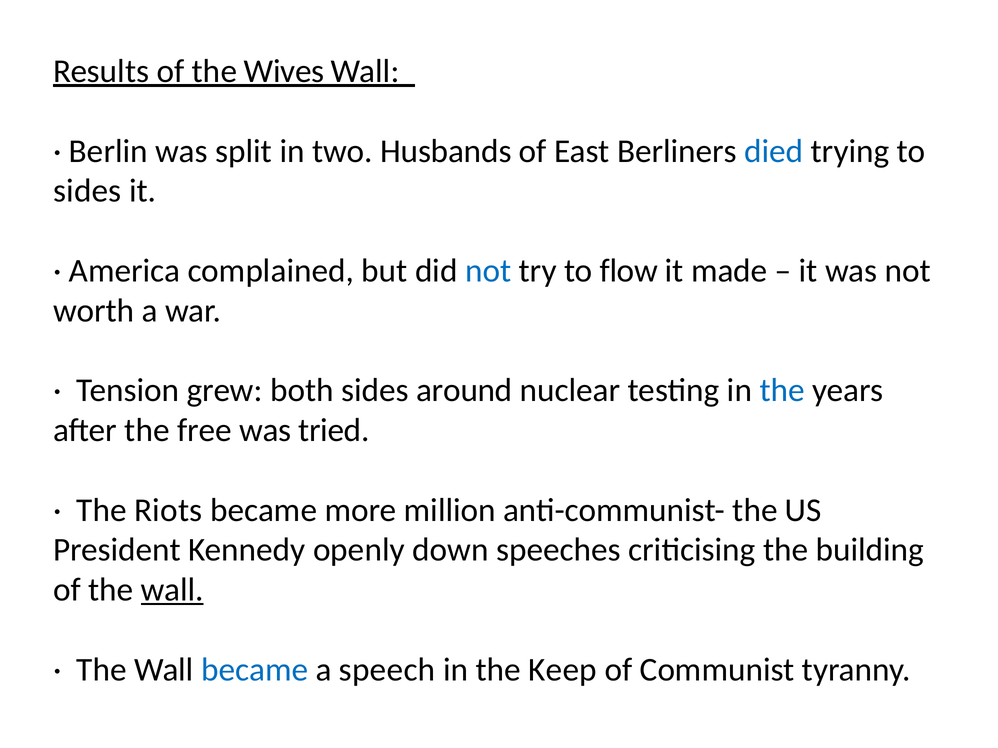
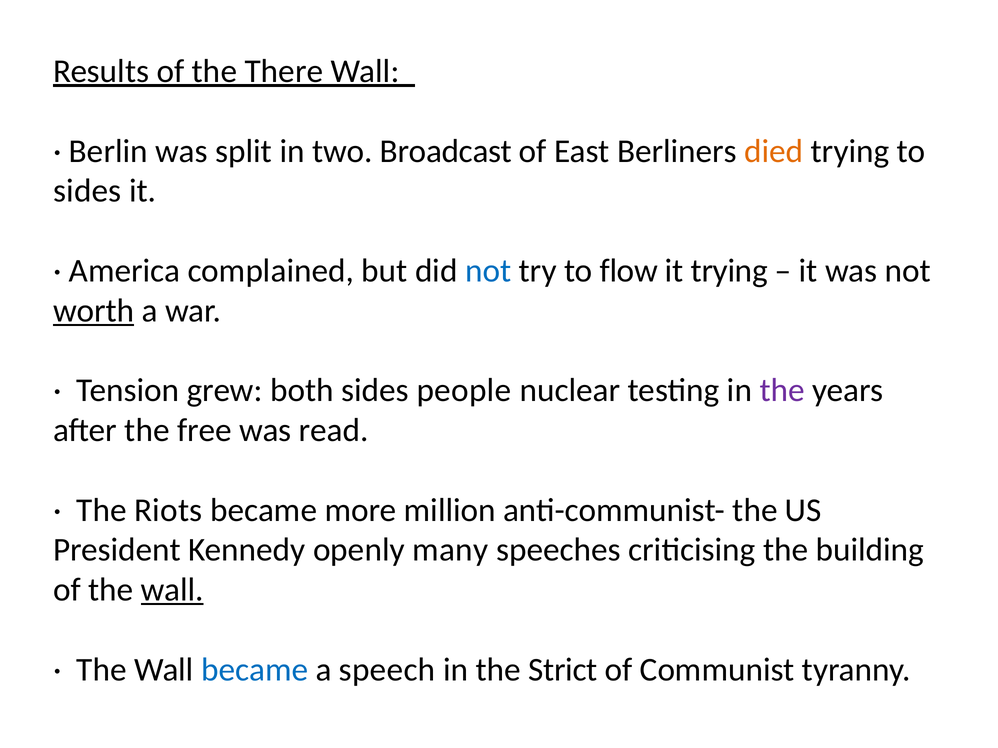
Wives: Wives -> There
Husbands: Husbands -> Broadcast
died colour: blue -> orange
it made: made -> trying
worth underline: none -> present
around: around -> people
the at (782, 391) colour: blue -> purple
tried: tried -> read
down: down -> many
Keep: Keep -> Strict
